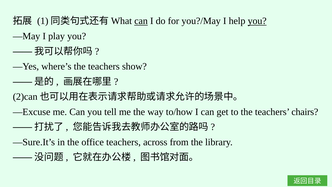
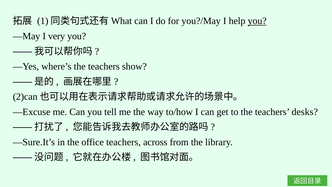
can at (141, 21) underline: present -> none
play: play -> very
chairs: chairs -> desks
